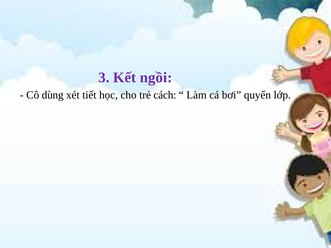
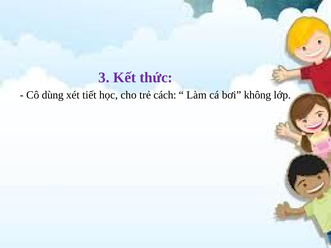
ngồi: ngồi -> thức
quyển: quyển -> không
